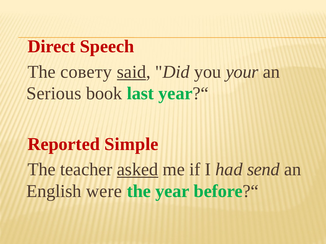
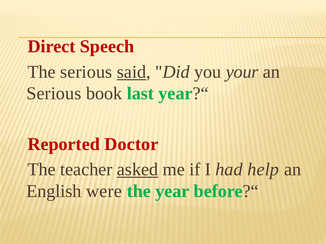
The совету: совету -> serious
Simple: Simple -> Doctor
send: send -> help
